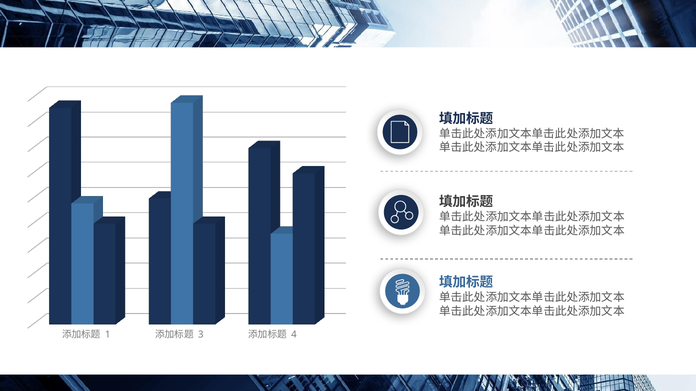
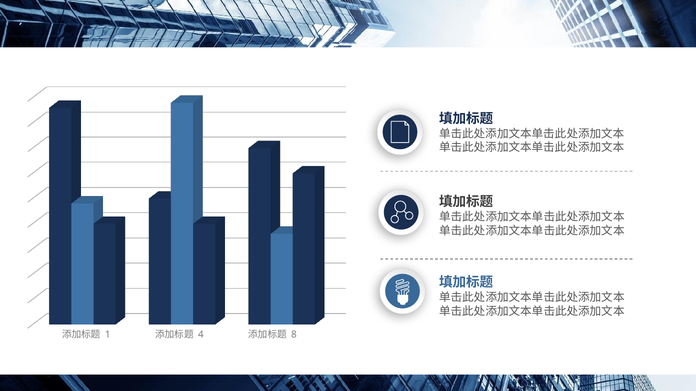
3: 3 -> 4
4: 4 -> 8
